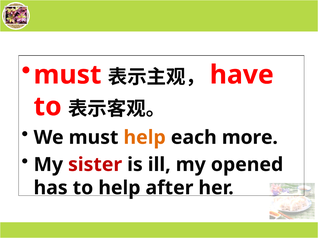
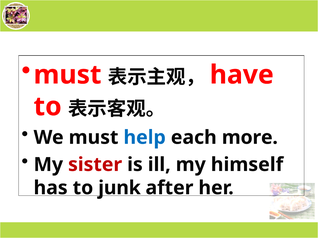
help at (145, 138) colour: orange -> blue
opened: opened -> himself
to help: help -> junk
